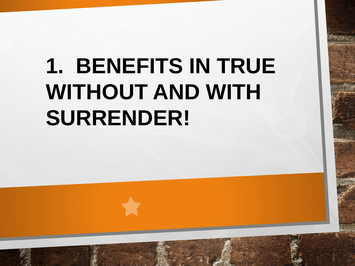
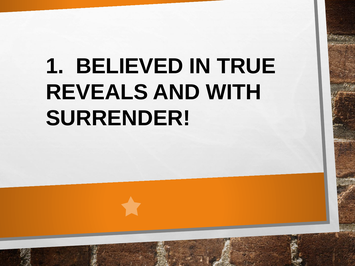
BENEFITS: BENEFITS -> BELIEVED
WITHOUT: WITHOUT -> REVEALS
